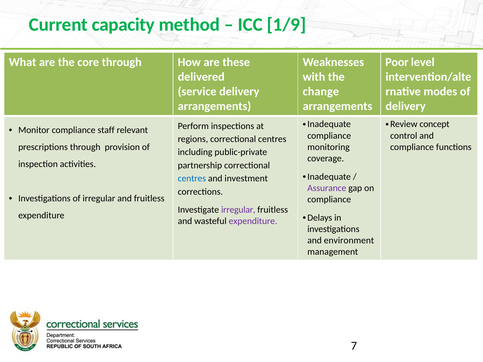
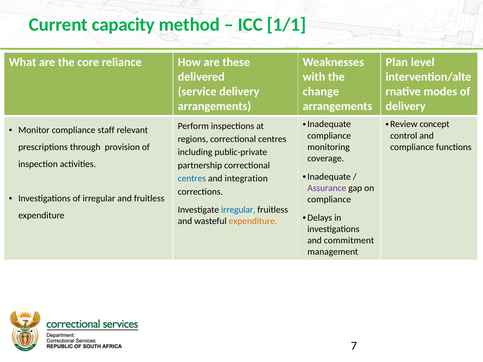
1/9: 1/9 -> 1/1
core through: through -> reliance
Poor: Poor -> Plan
investment: investment -> integration
irregular at (238, 210) colour: purple -> blue
expenditure at (253, 221) colour: purple -> orange
environment: environment -> commitment
